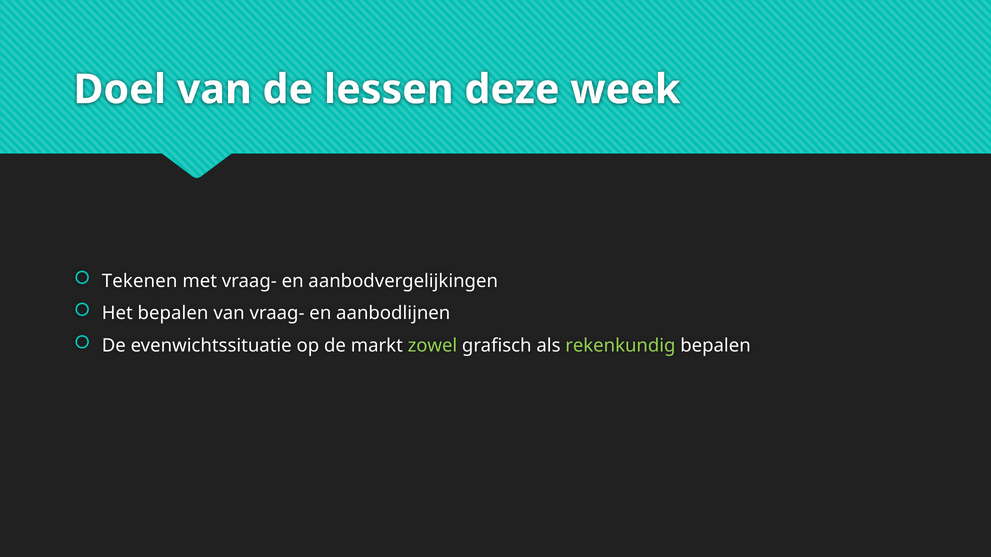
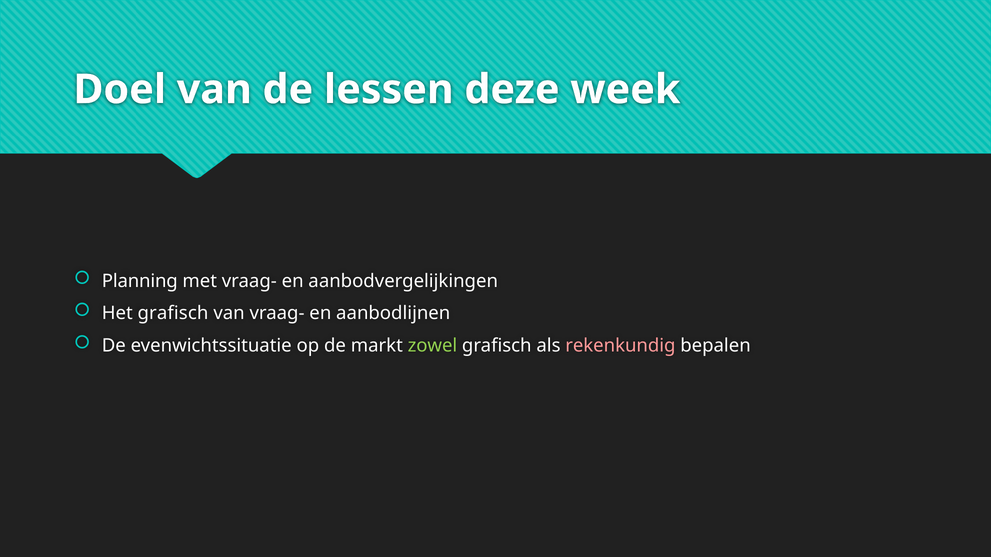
Tekenen: Tekenen -> Planning
Het bepalen: bepalen -> grafisch
rekenkundig colour: light green -> pink
